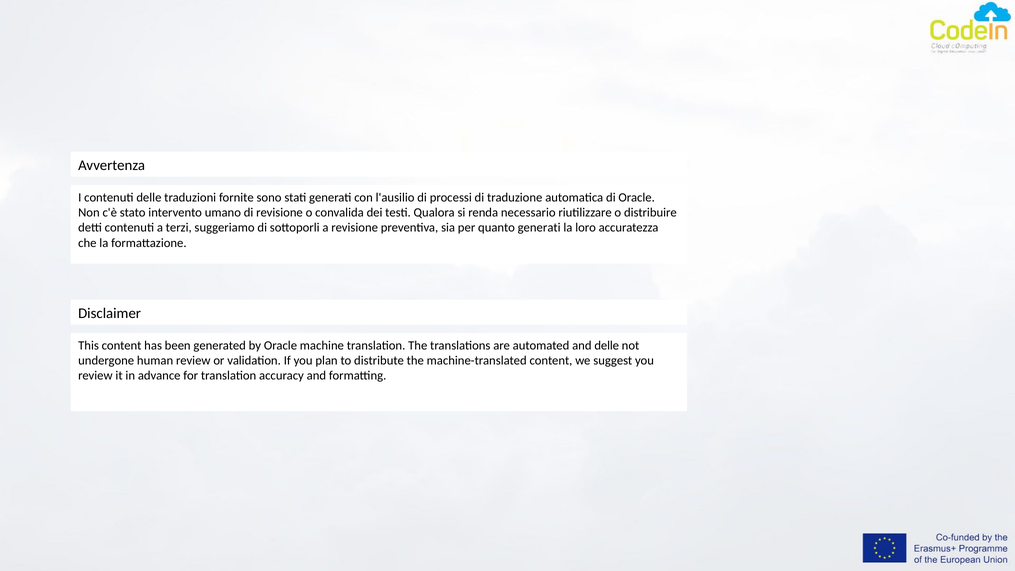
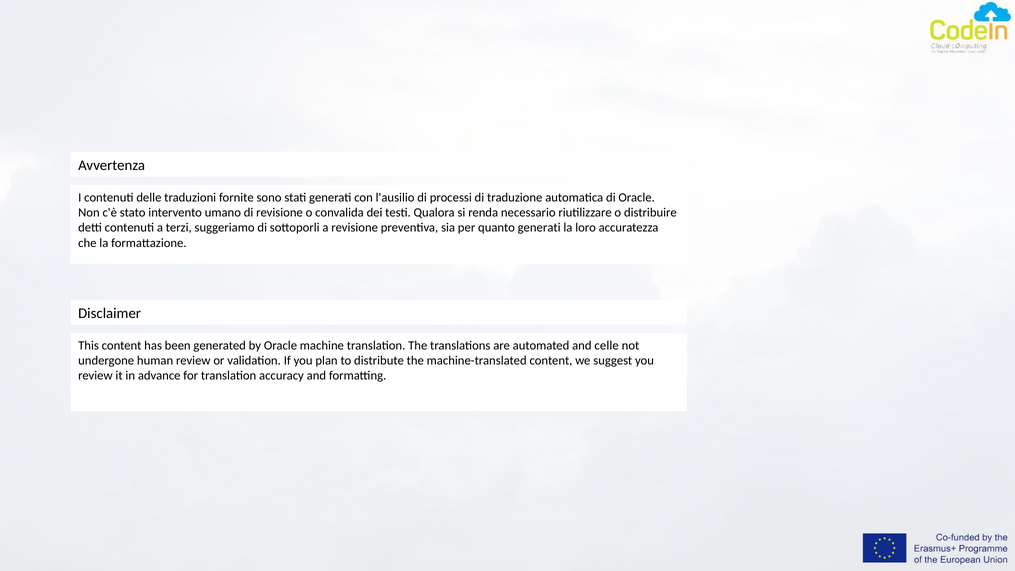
and delle: delle -> celle
